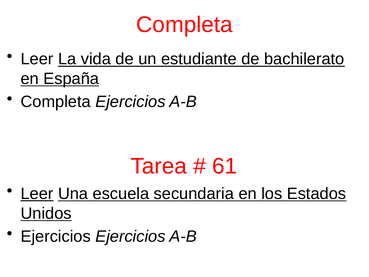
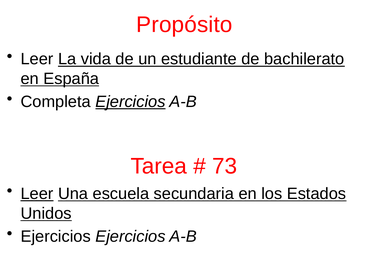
Completa at (184, 25): Completa -> Propósito
Ejercicios at (130, 102) underline: none -> present
61: 61 -> 73
